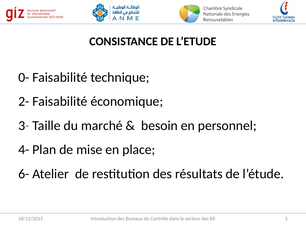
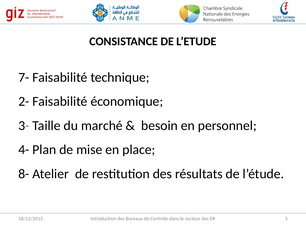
0-: 0- -> 7-
6-: 6- -> 8-
